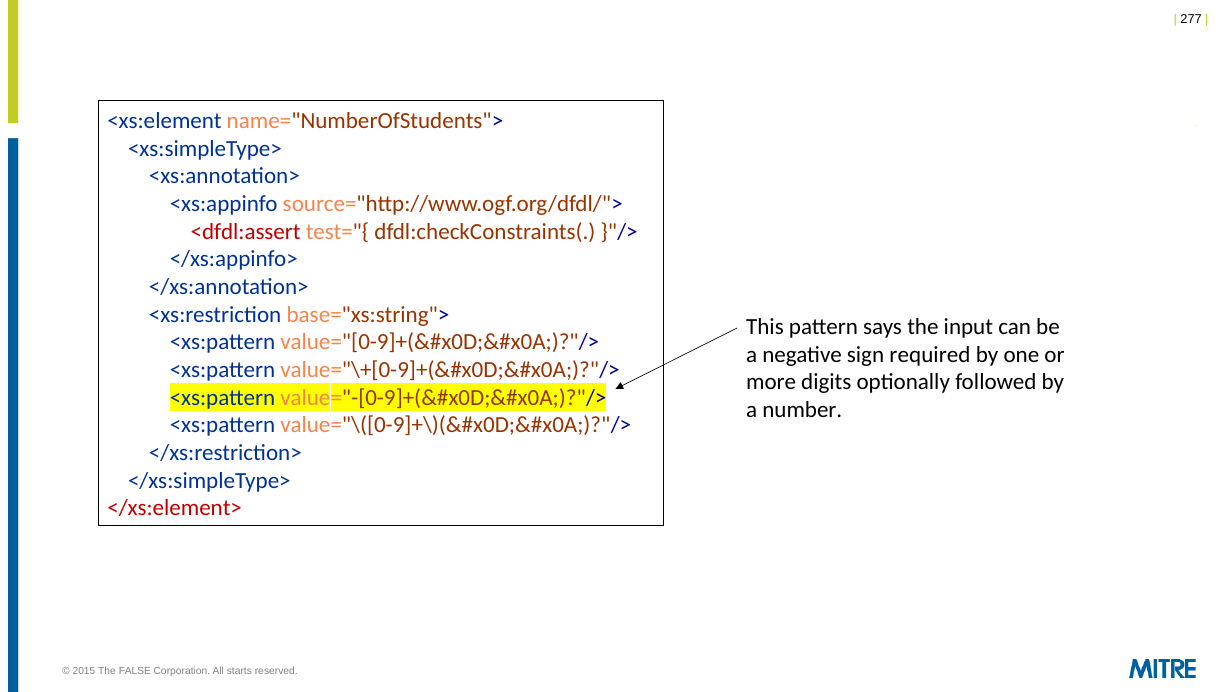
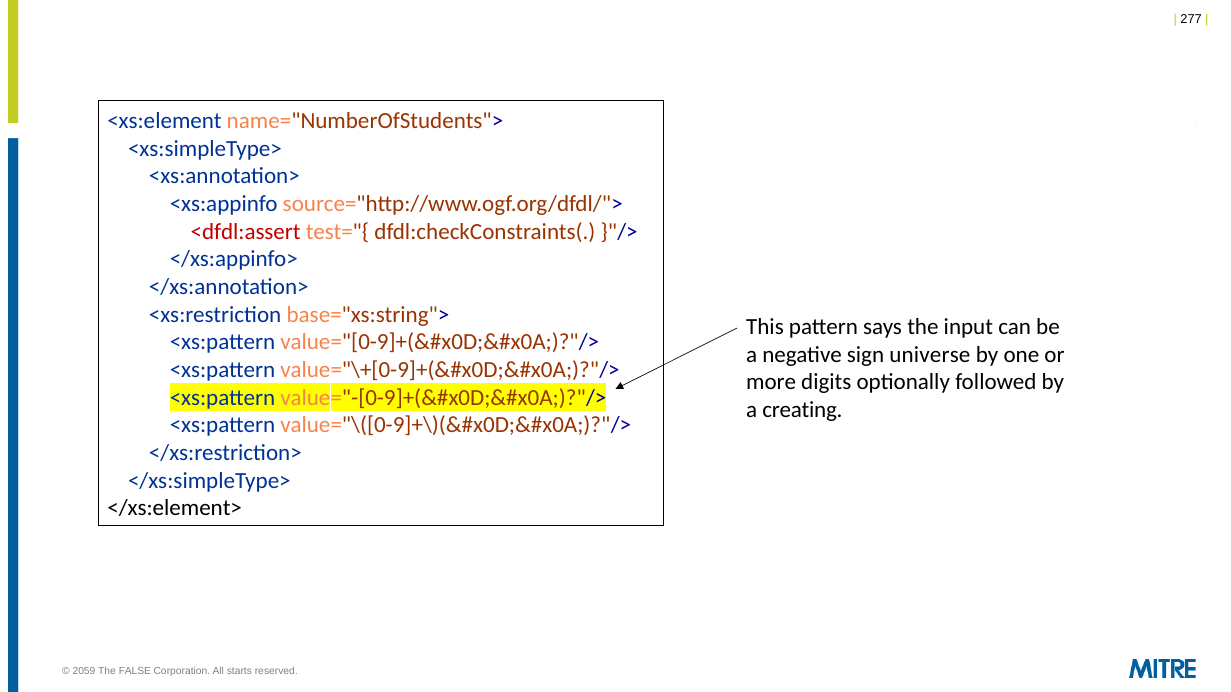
required: required -> universe
number: number -> creating
</xs:element> colour: red -> black
2015: 2015 -> 2059
